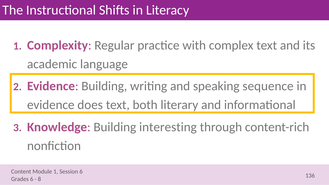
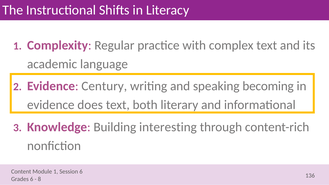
Evidence Building: Building -> Century
sequence: sequence -> becoming
